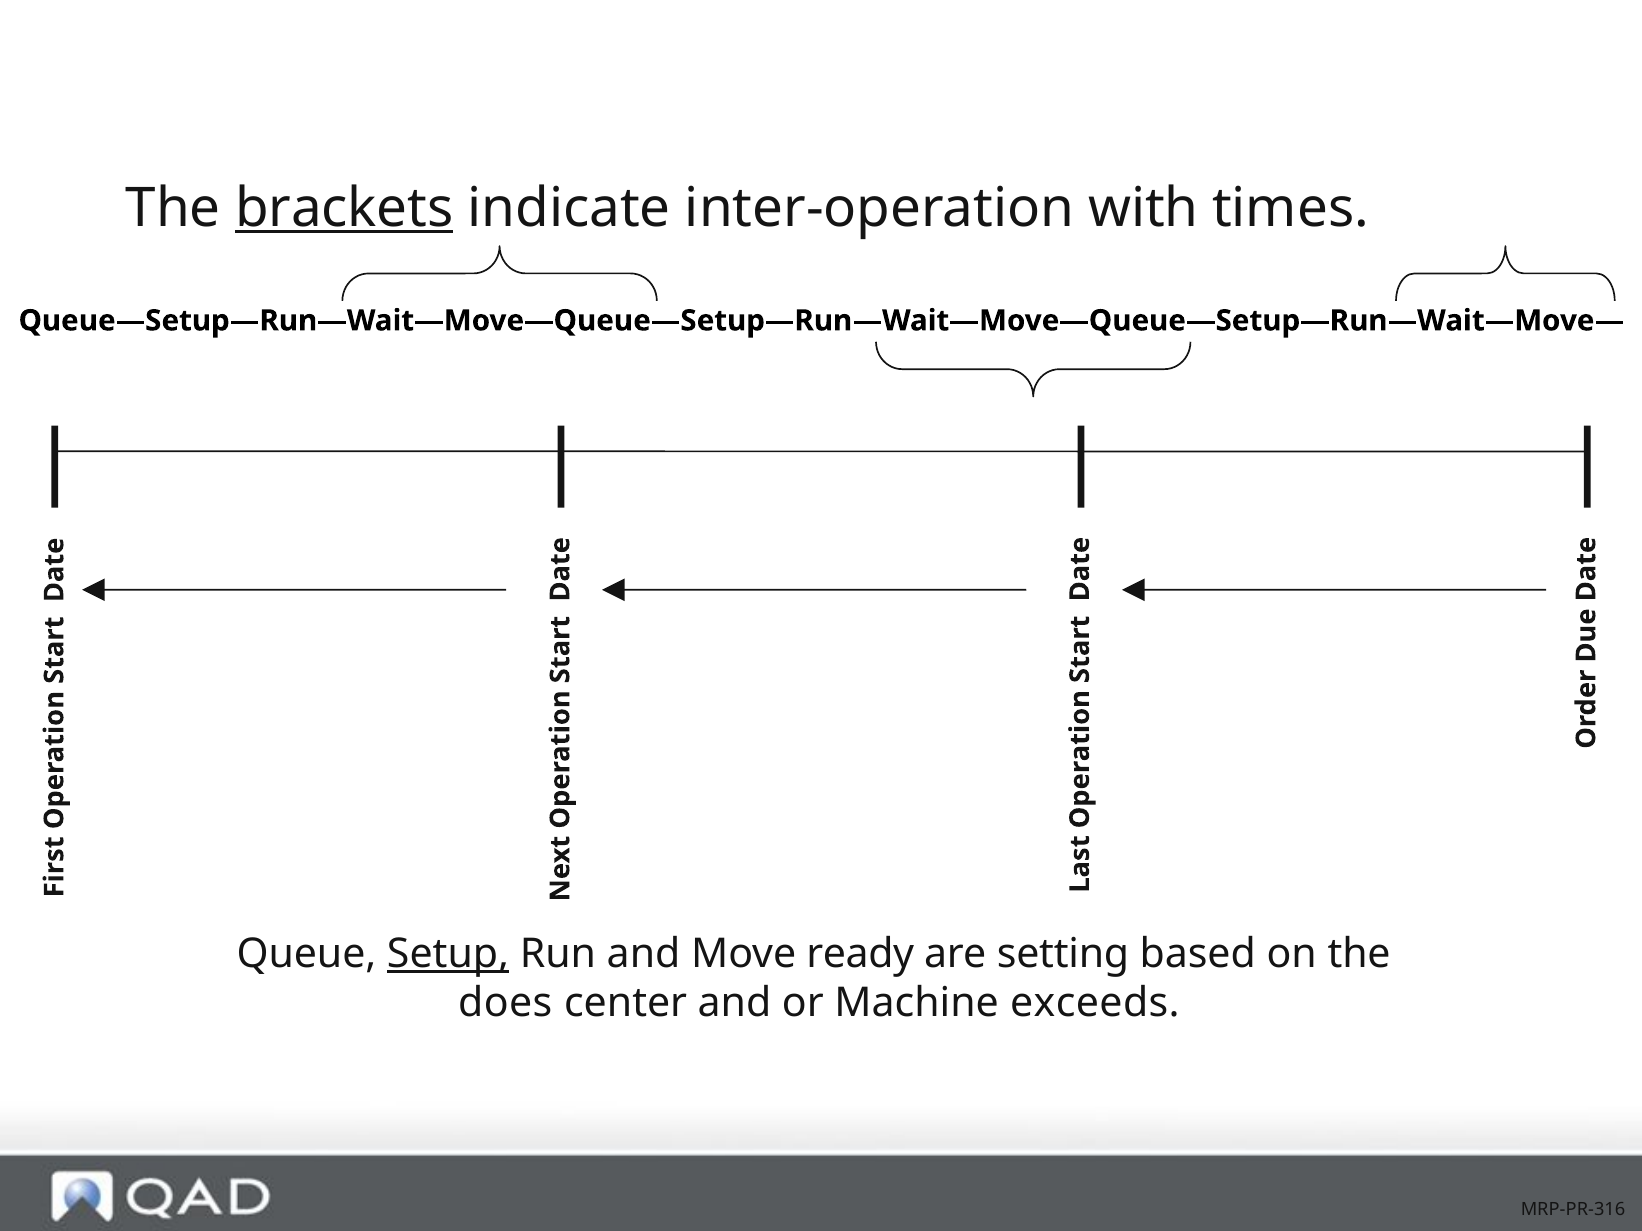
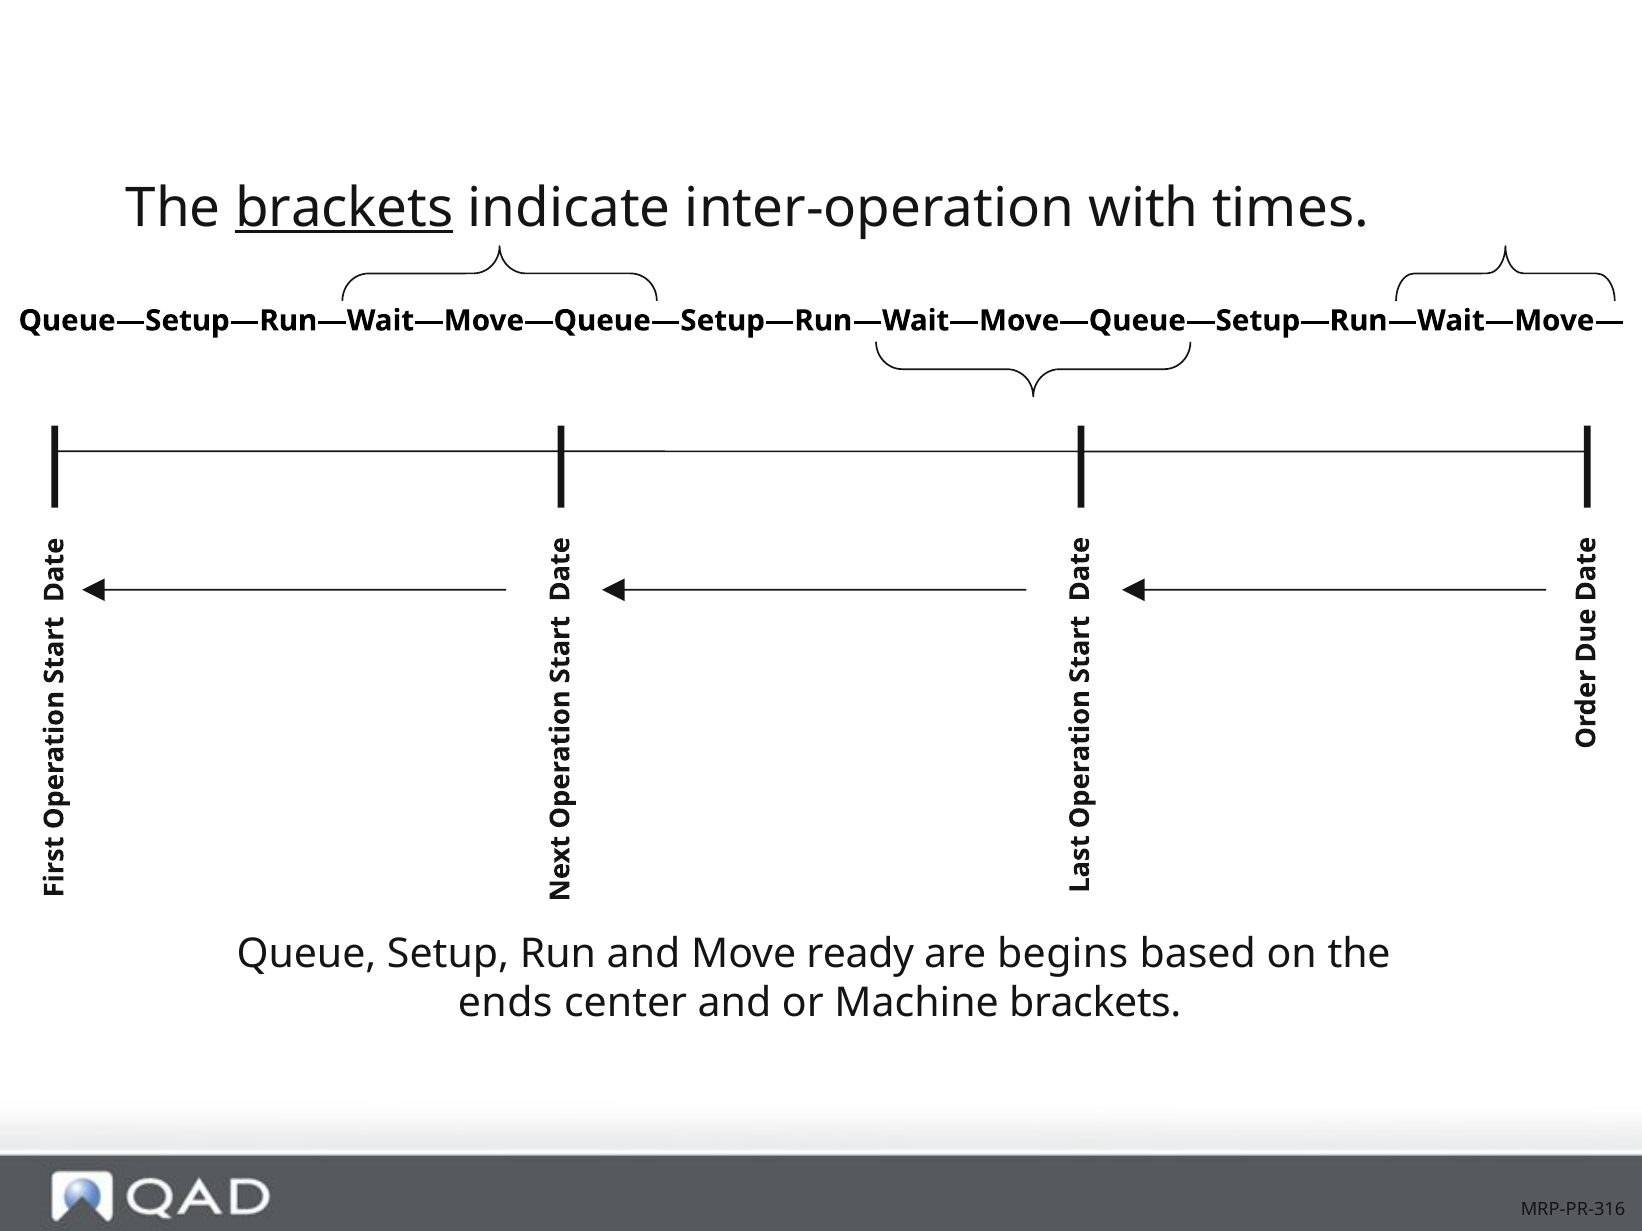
Setup underline: present -> none
setting: setting -> begins
does: does -> ends
Machine exceeds: exceeds -> brackets
